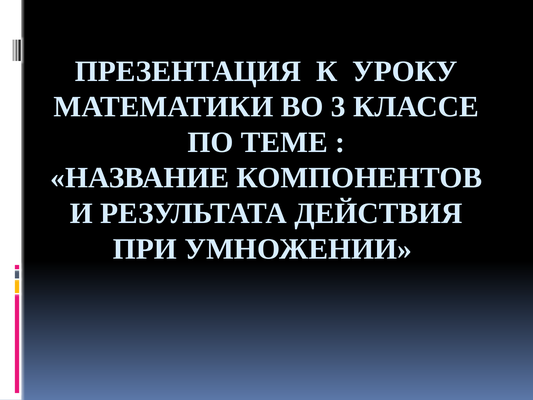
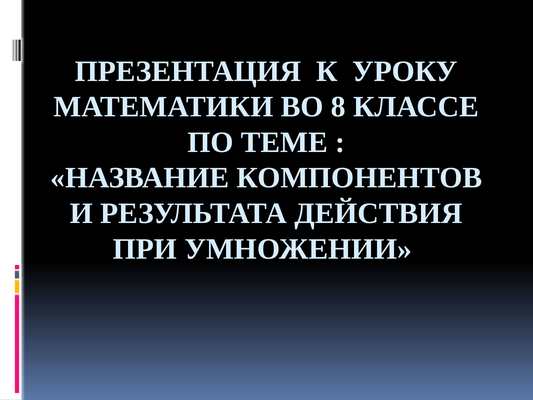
3: 3 -> 8
